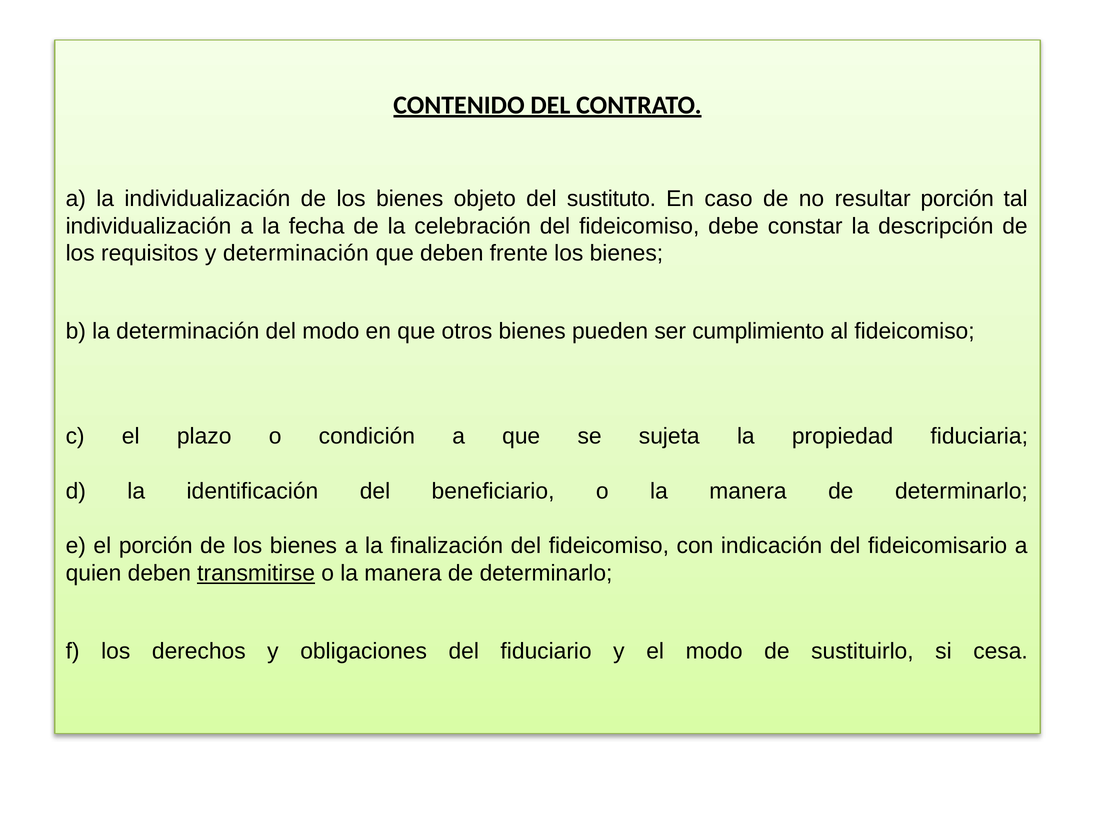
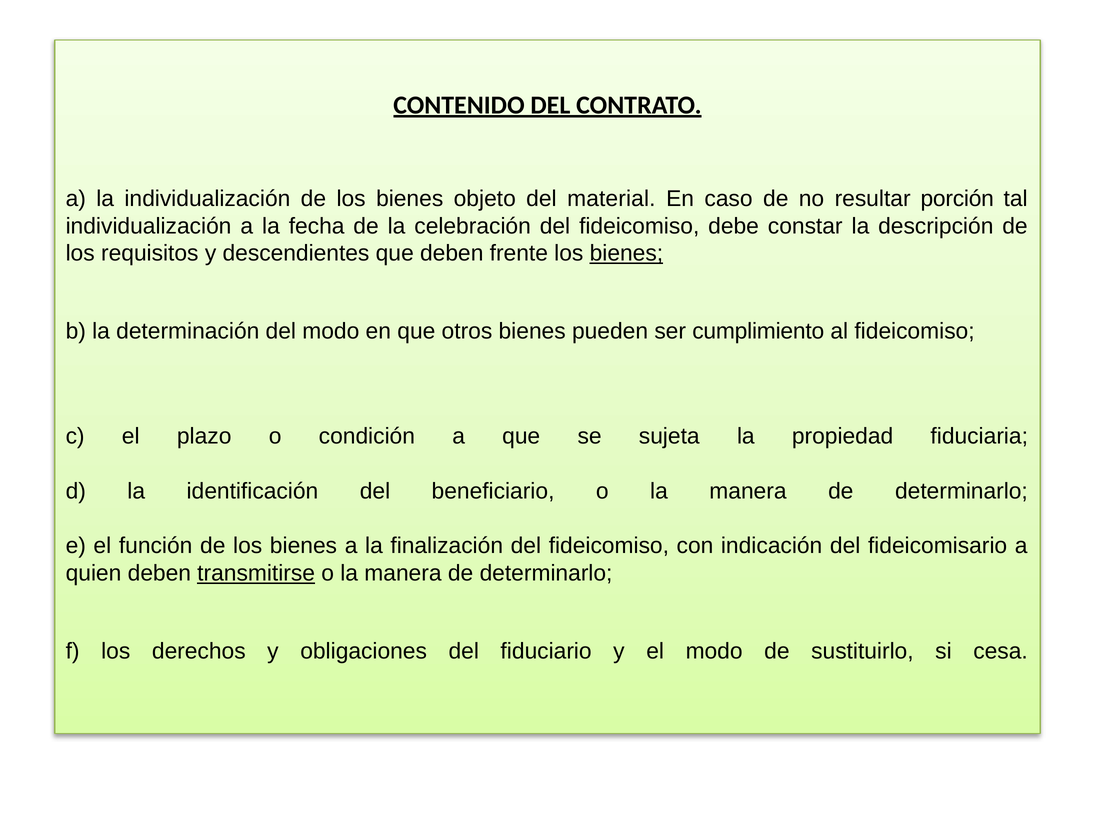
sustituto: sustituto -> material
y determinación: determinación -> descendientes
bienes at (626, 254) underline: none -> present
el porción: porción -> función
